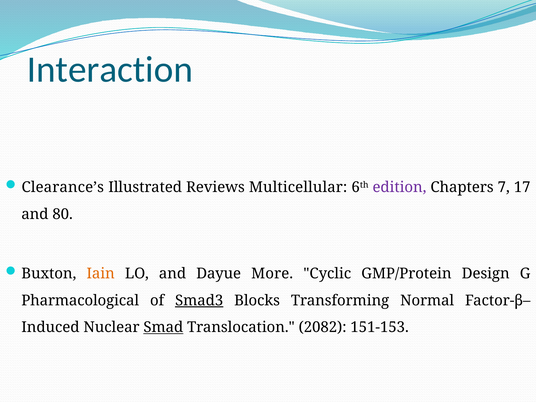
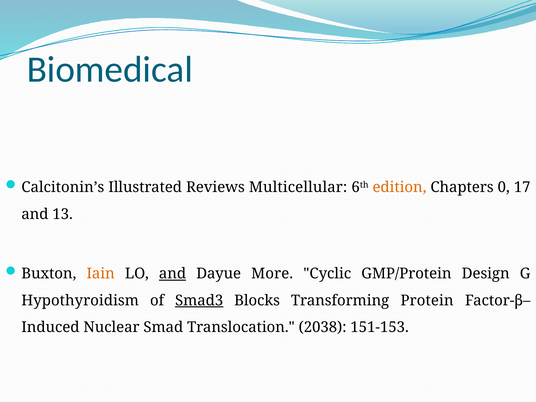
Interaction: Interaction -> Biomedical
Clearance’s: Clearance’s -> Calcitonin’s
edition colour: purple -> orange
7: 7 -> 0
80: 80 -> 13
and at (172, 274) underline: none -> present
Pharmacological: Pharmacological -> Hypothyroidism
Normal: Normal -> Protein
Smad underline: present -> none
2082: 2082 -> 2038
